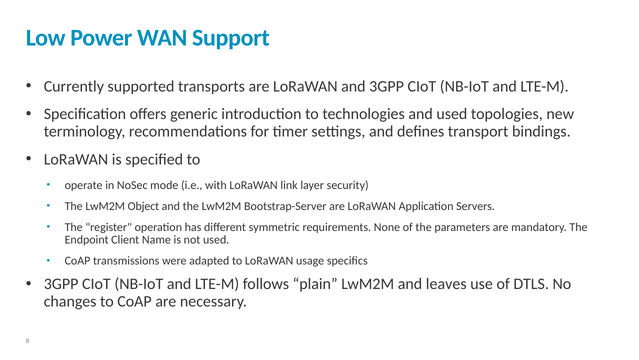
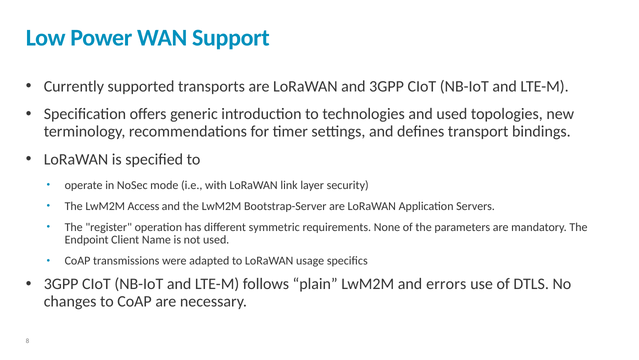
Object: Object -> Access
leaves: leaves -> errors
